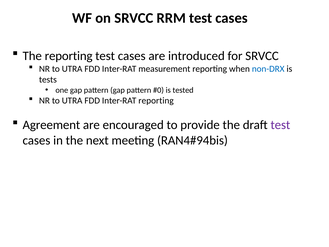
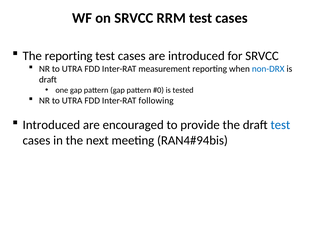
tests at (48, 80): tests -> draft
Inter-RAT reporting: reporting -> following
Agreement at (51, 125): Agreement -> Introduced
test at (280, 125) colour: purple -> blue
